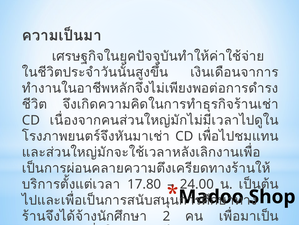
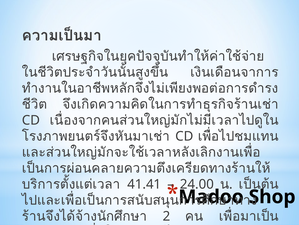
17.80: 17.80 -> 41.41
